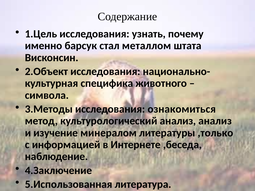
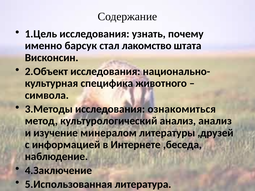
металлом: металлом -> лакомство
,только: ,только -> ,друзей
